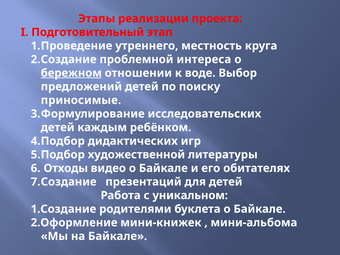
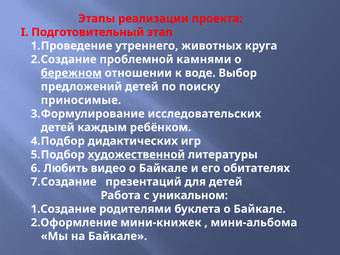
местность: местность -> животных
интереса: интереса -> камнями
художественной underline: none -> present
Отходы: Отходы -> Любить
